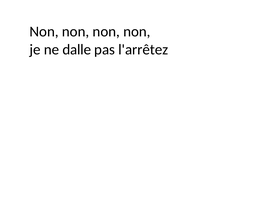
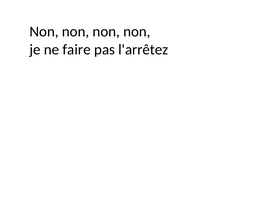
dalle: dalle -> faire
